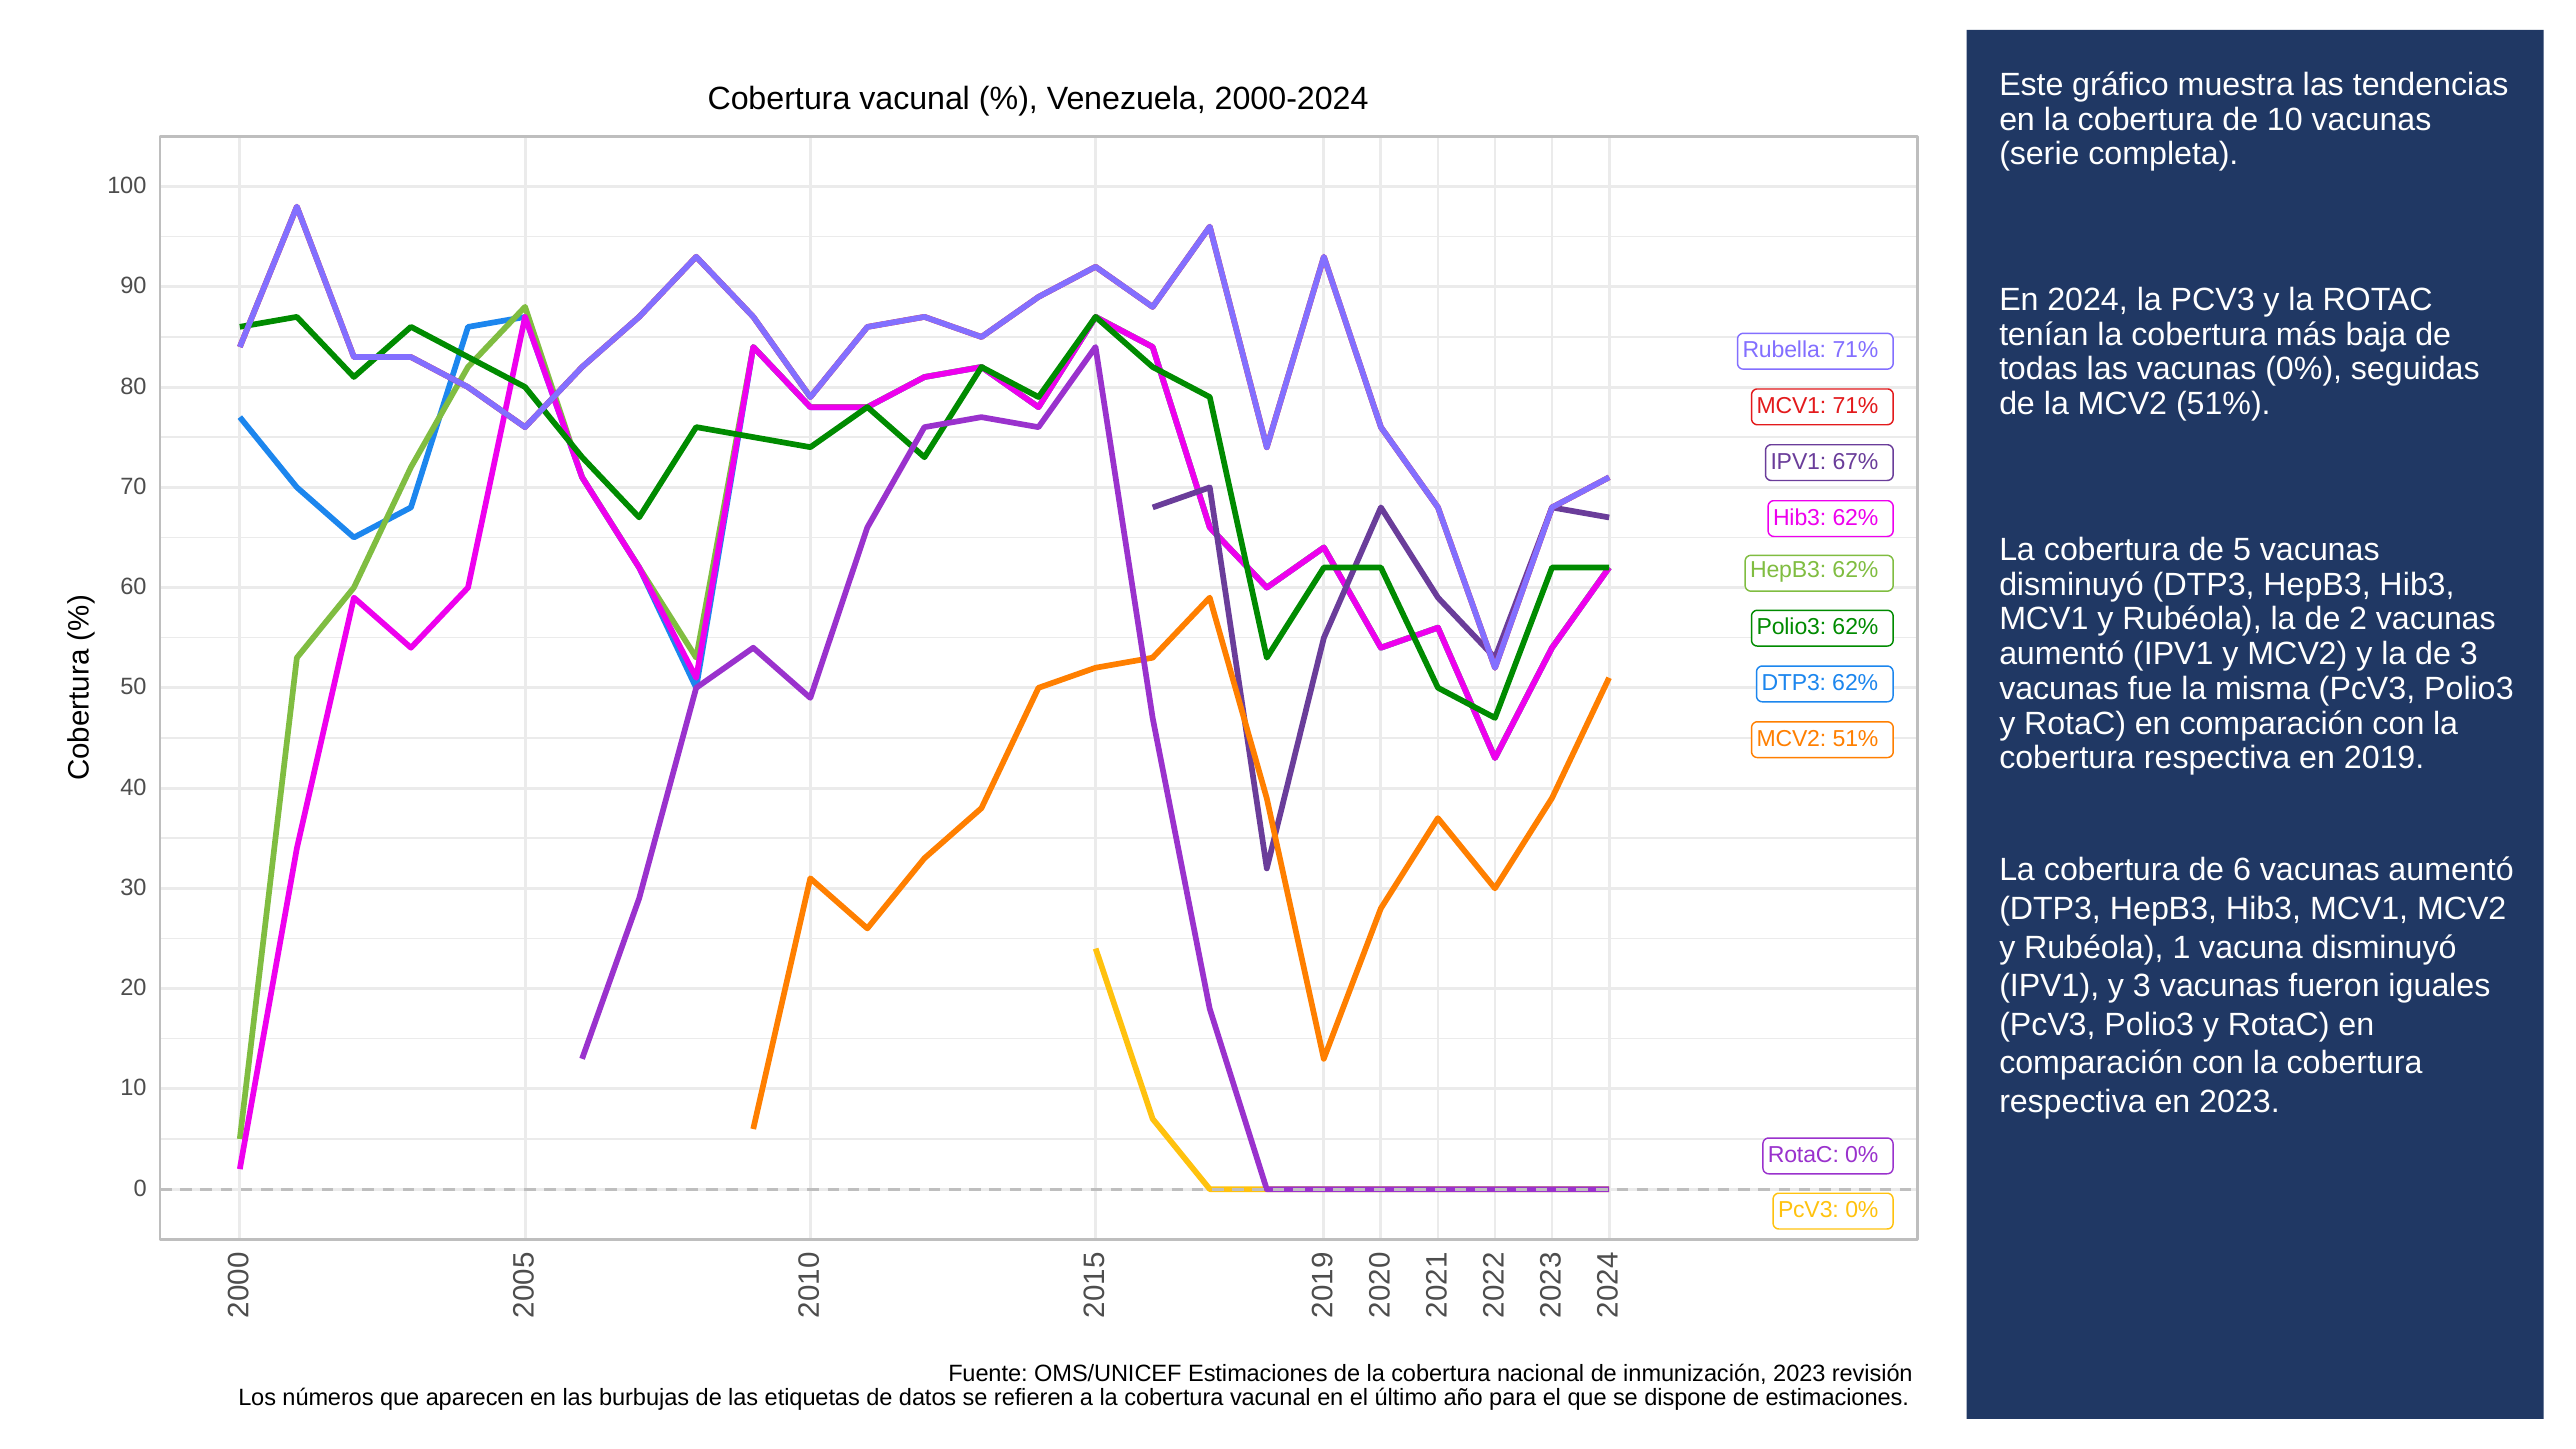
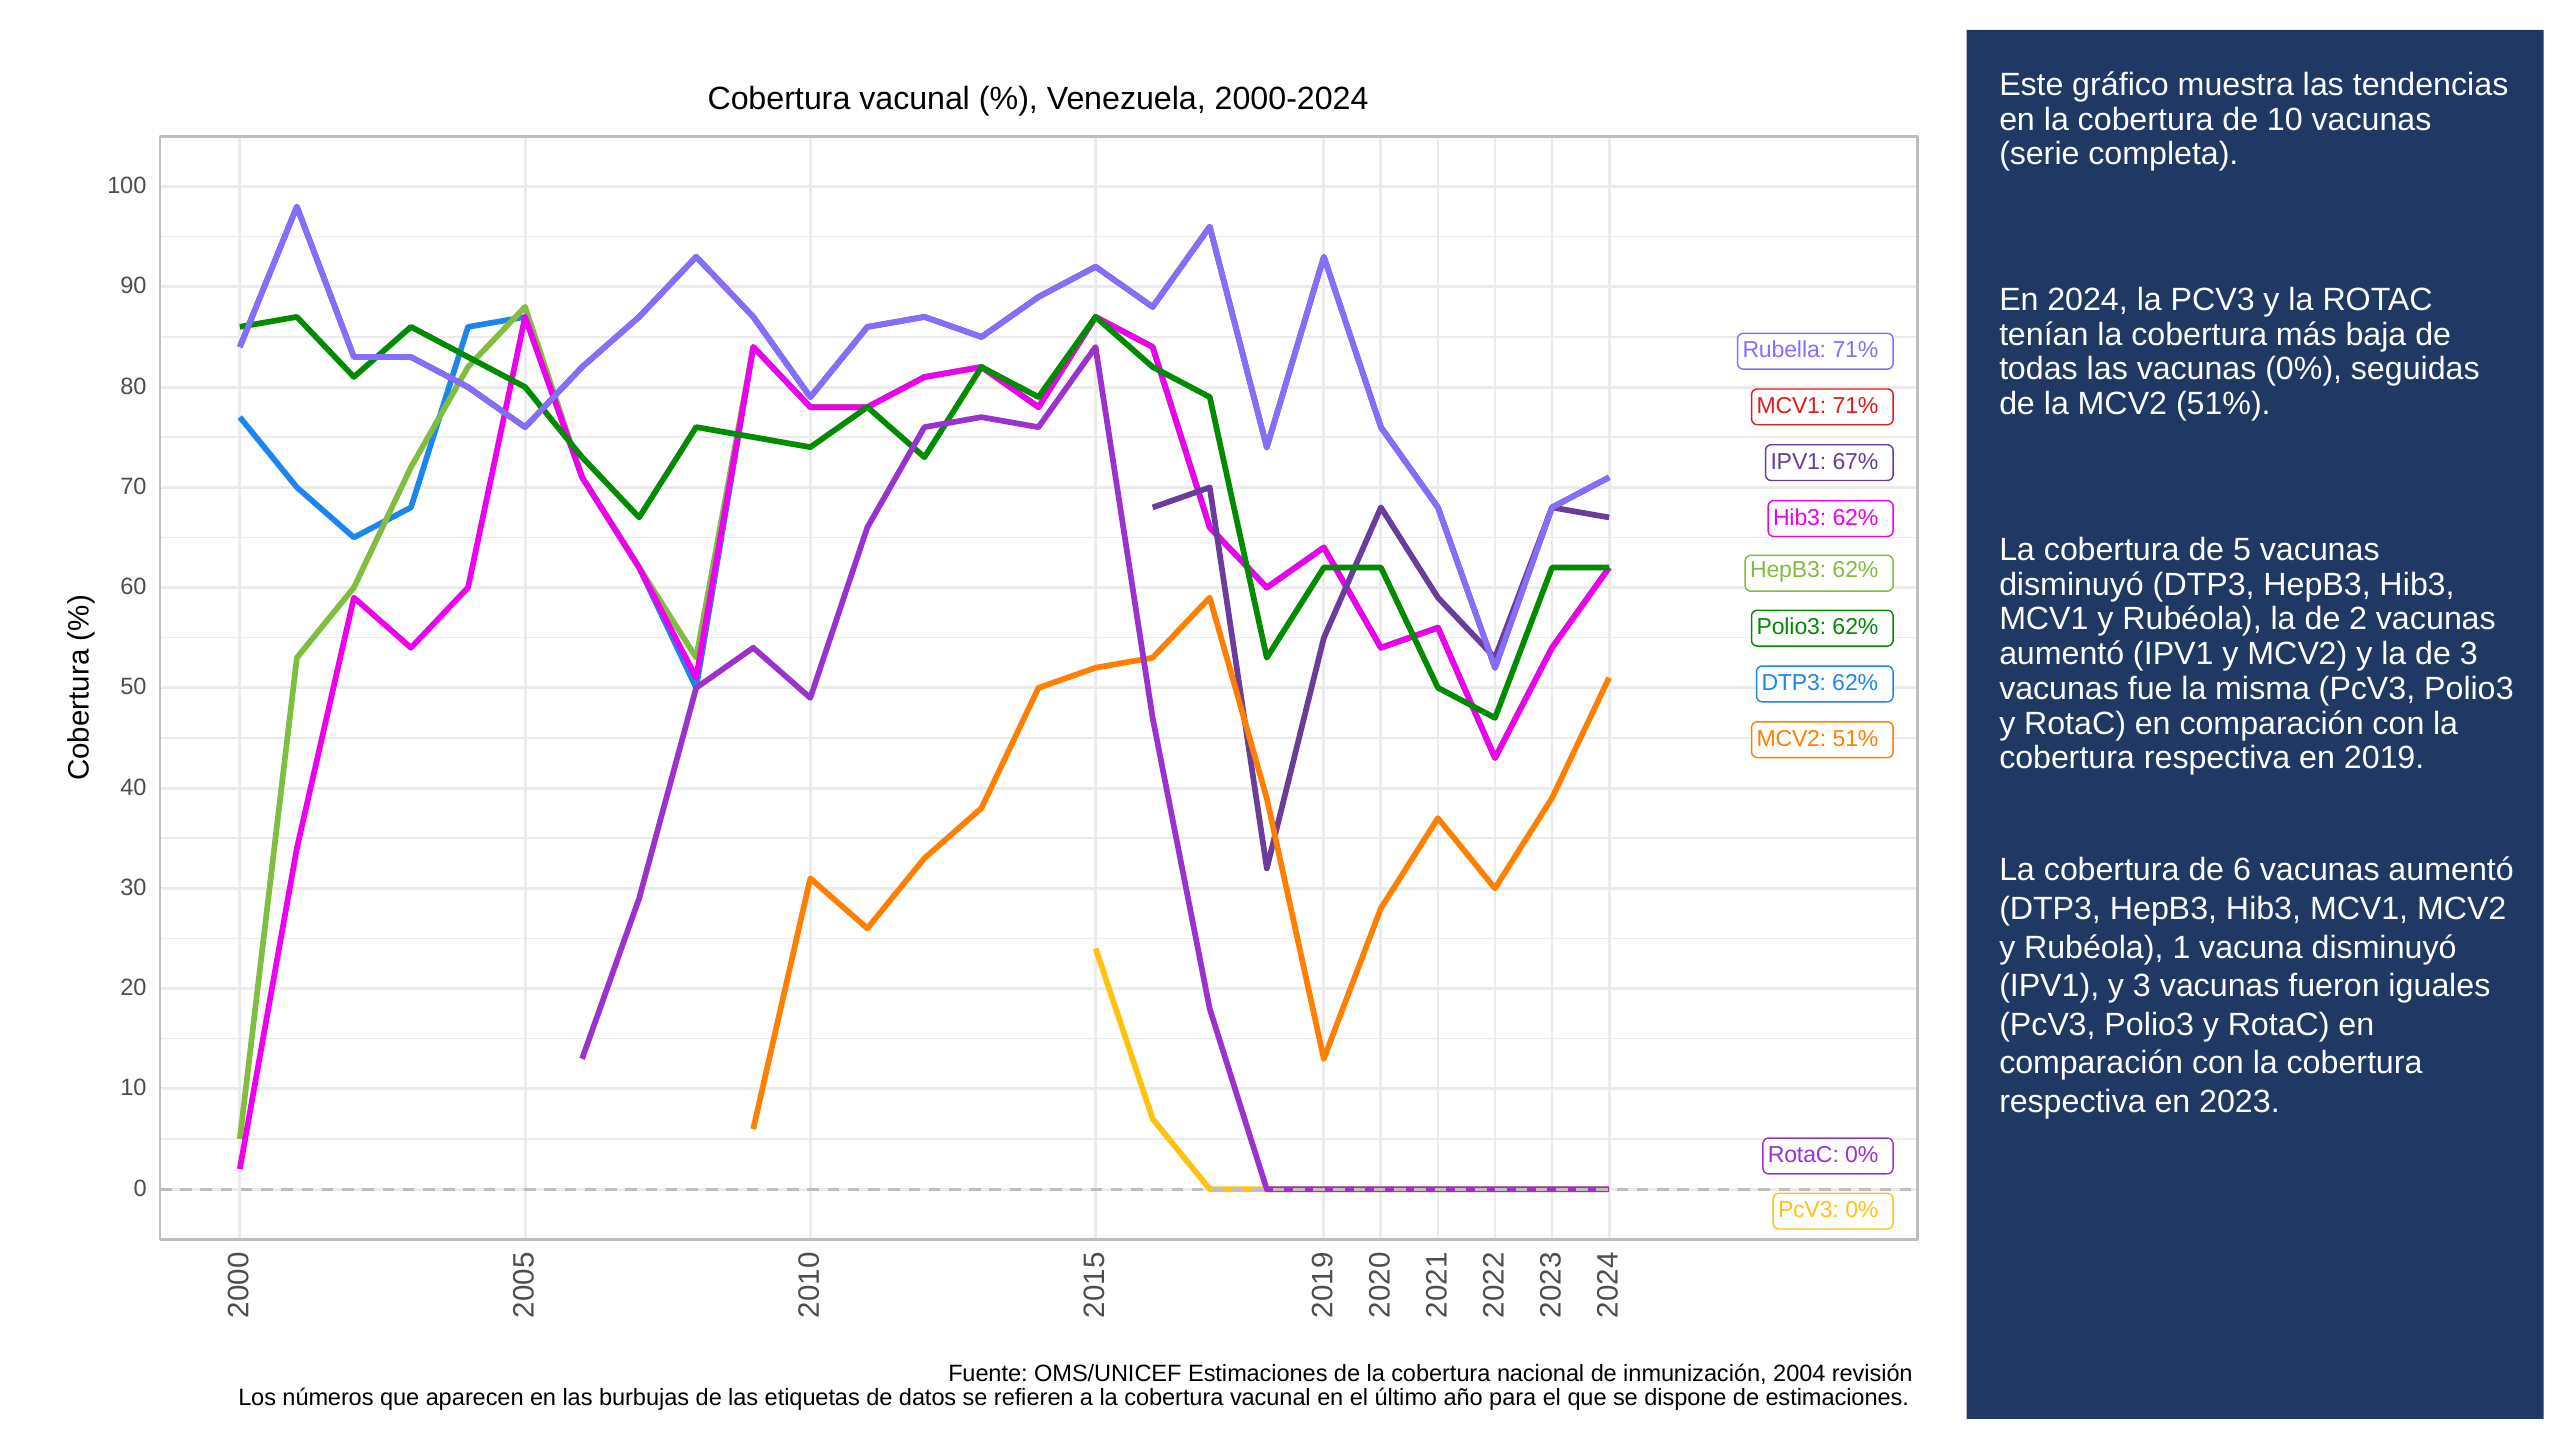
inmunización 2023: 2023 -> 2004
